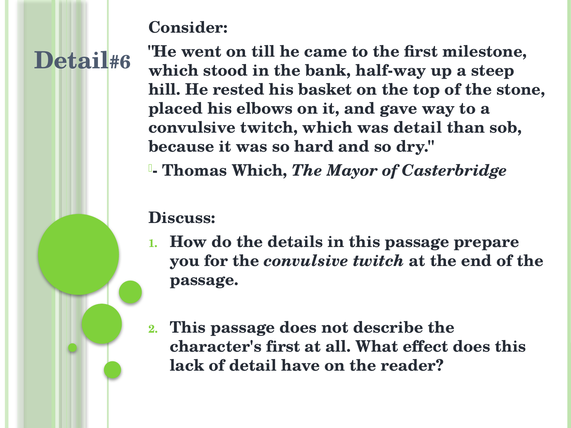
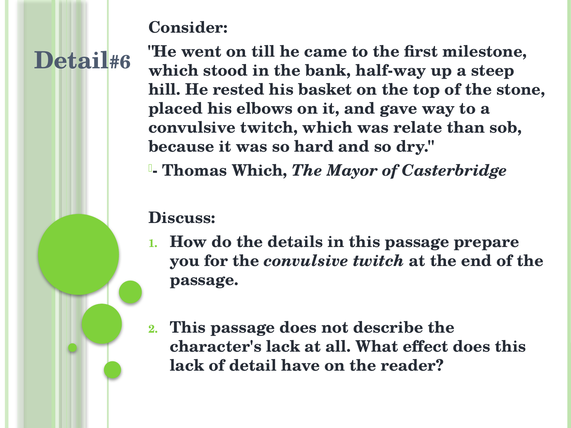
was detail: detail -> relate
character's first: first -> lack
